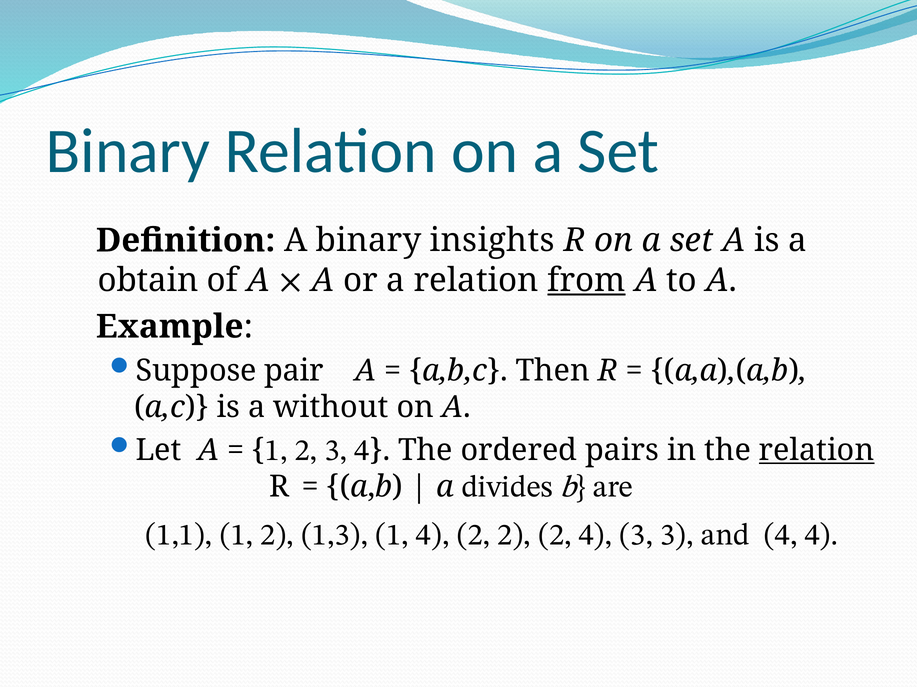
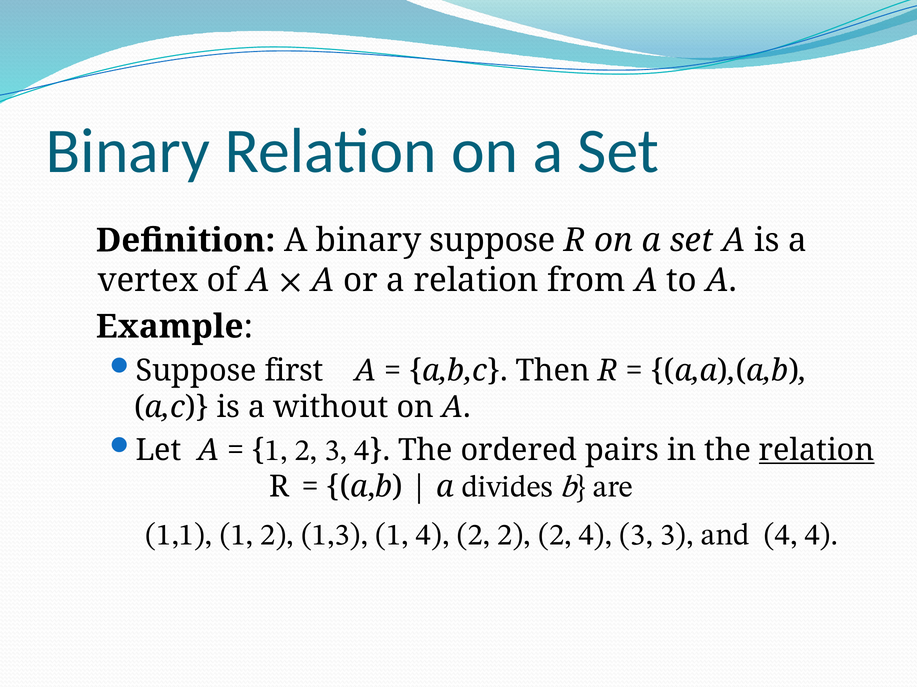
binary insights: insights -> suppose
obtain: obtain -> vertex
from underline: present -> none
pair: pair -> first
